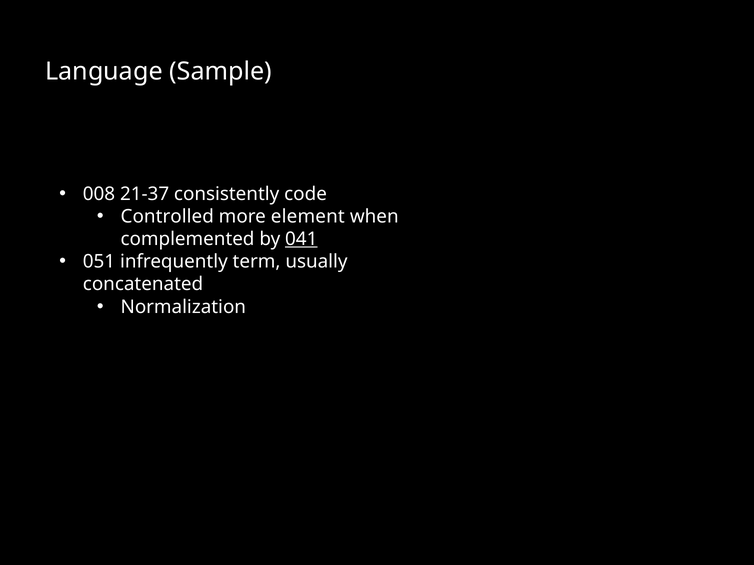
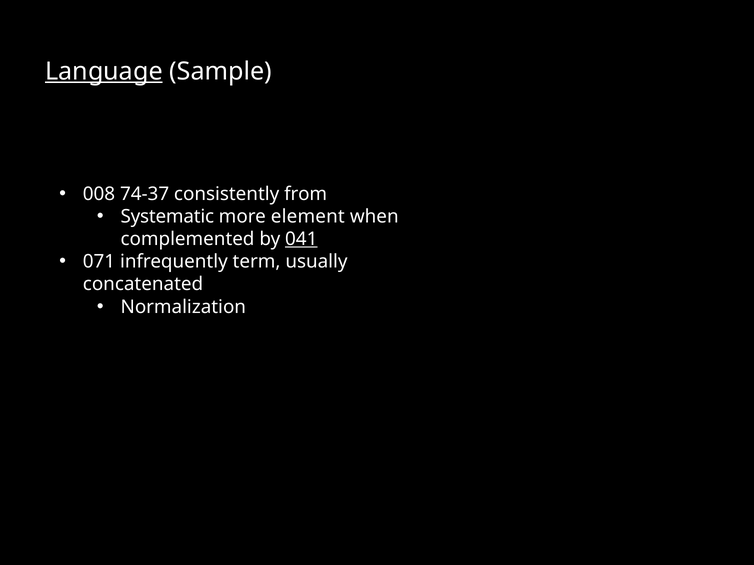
Language underline: none -> present
21-37: 21-37 -> 74-37
code: code -> from
Controlled: Controlled -> Systematic
051: 051 -> 071
